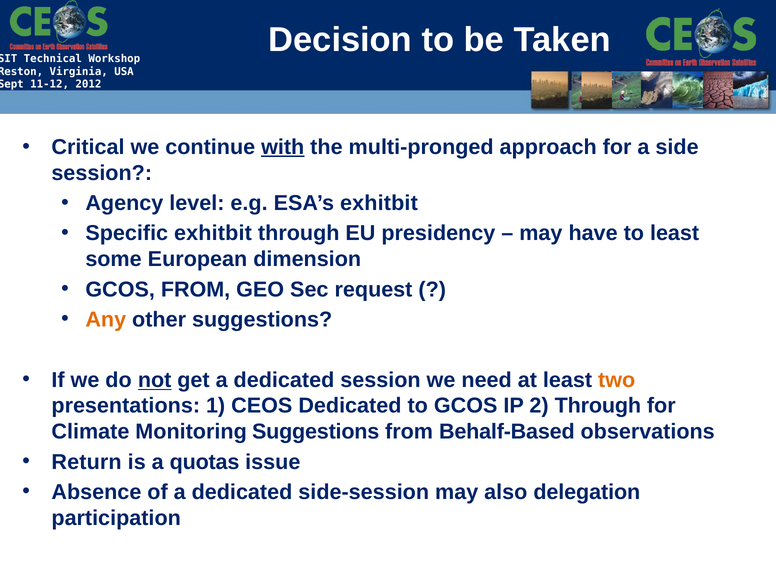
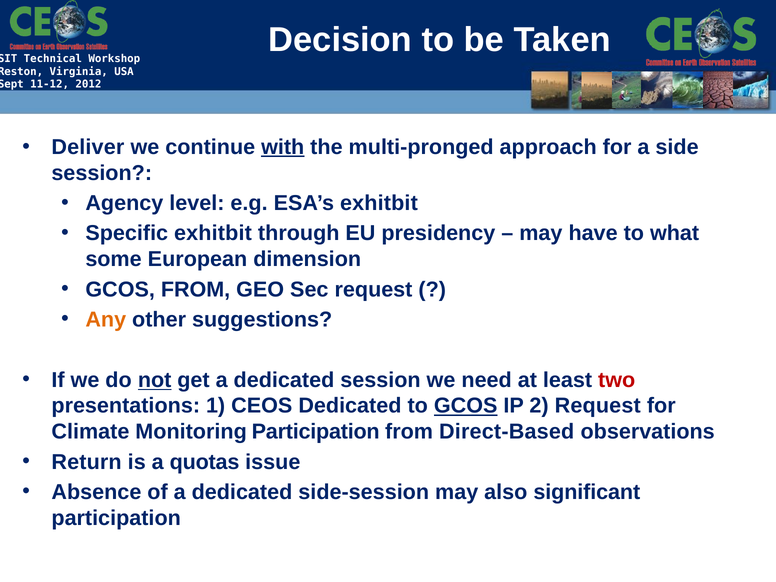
Critical: Critical -> Deliver
to least: least -> what
two colour: orange -> red
GCOS at (466, 406) underline: none -> present
2 Through: Through -> Request
Monitoring Suggestions: Suggestions -> Participation
Behalf-Based: Behalf-Based -> Direct-Based
delegation: delegation -> significant
